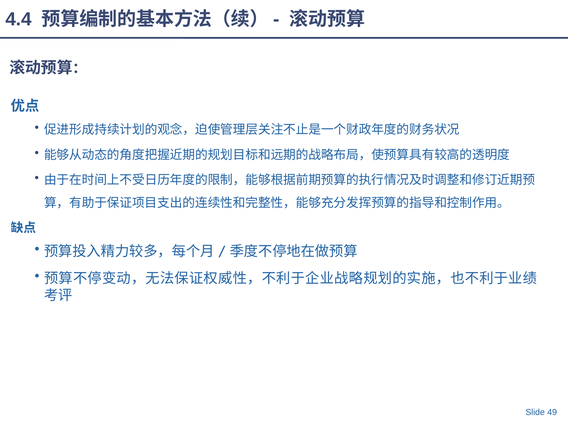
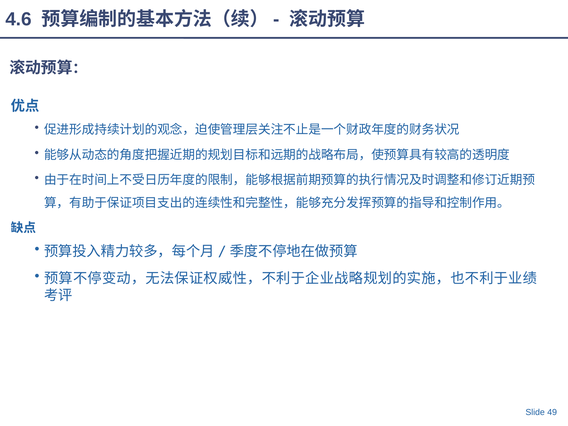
4.4: 4.4 -> 4.6
